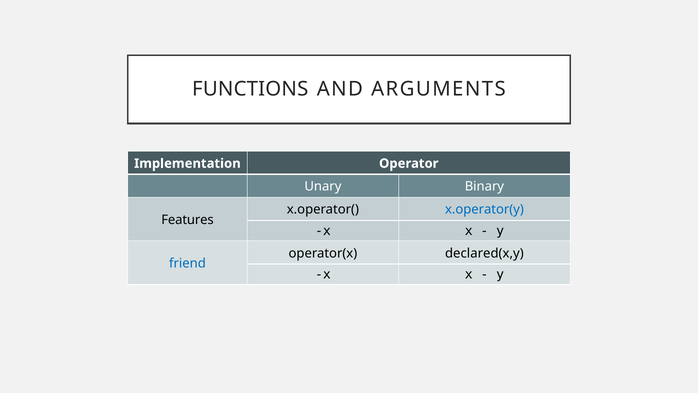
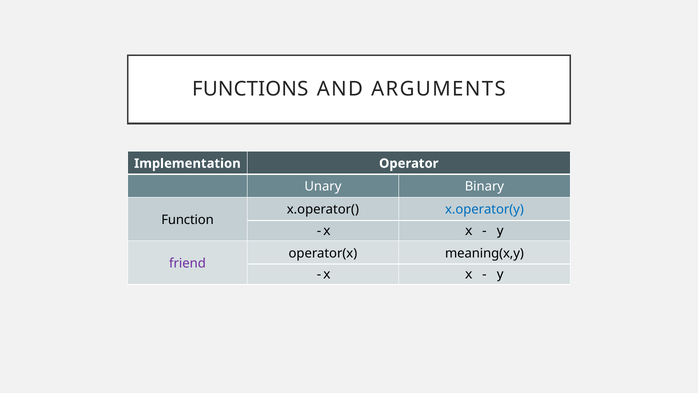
Features: Features -> Function
declared(x,y: declared(x,y -> meaning(x,y
friend colour: blue -> purple
